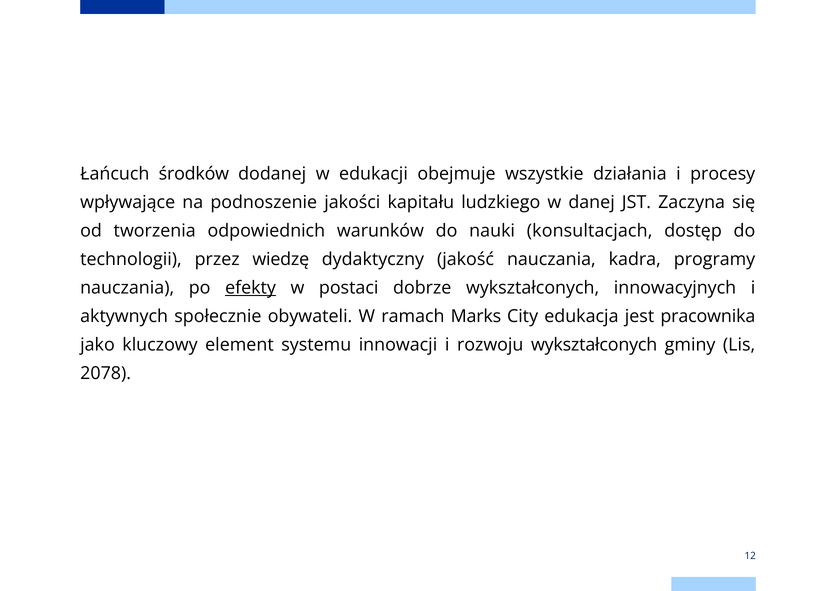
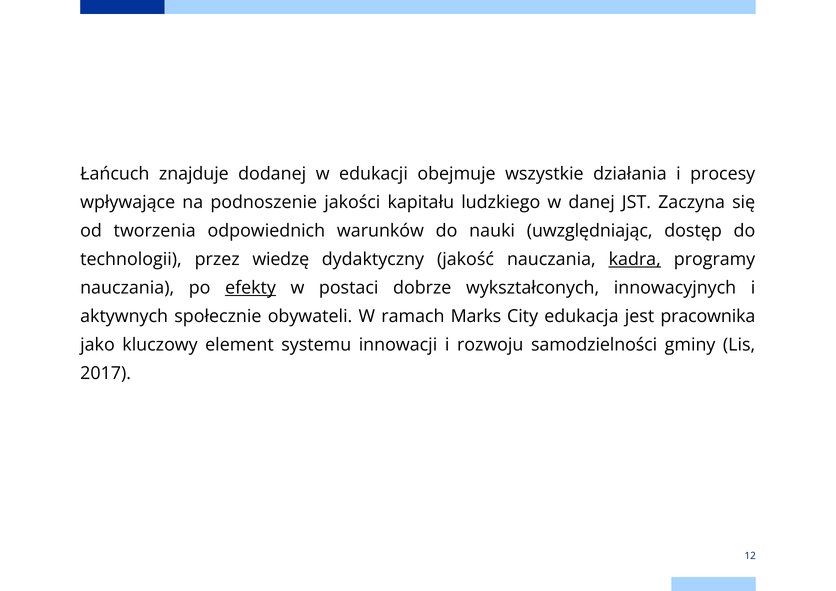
środków: środków -> znajduje
konsultacjach: konsultacjach -> uwzględniając
kadra underline: none -> present
rozwoju wykształconych: wykształconych -> samodzielności
2078: 2078 -> 2017
